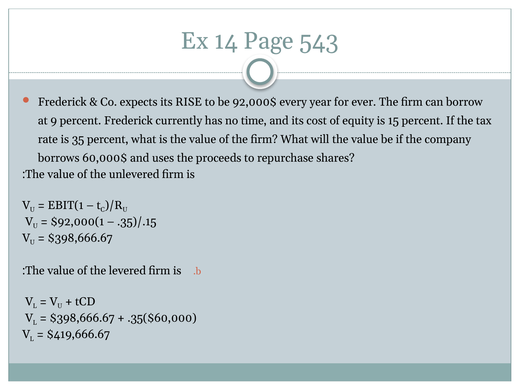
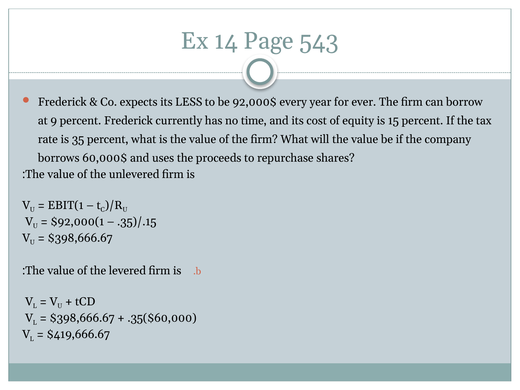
RISE: RISE -> LESS
